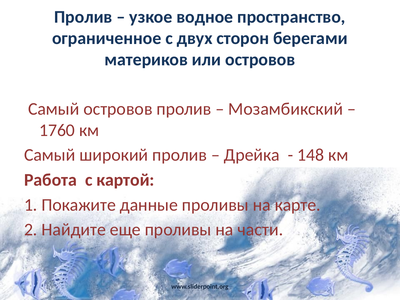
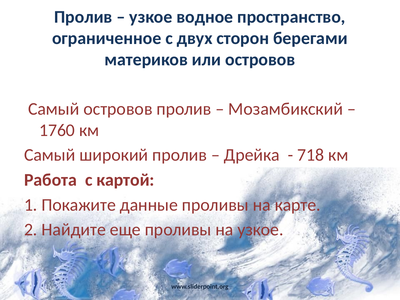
148: 148 -> 718
на части: части -> узкое
